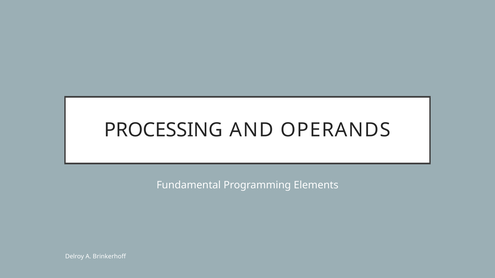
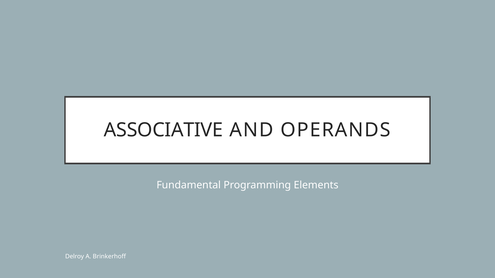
PROCESSING: PROCESSING -> ASSOCIATIVE
